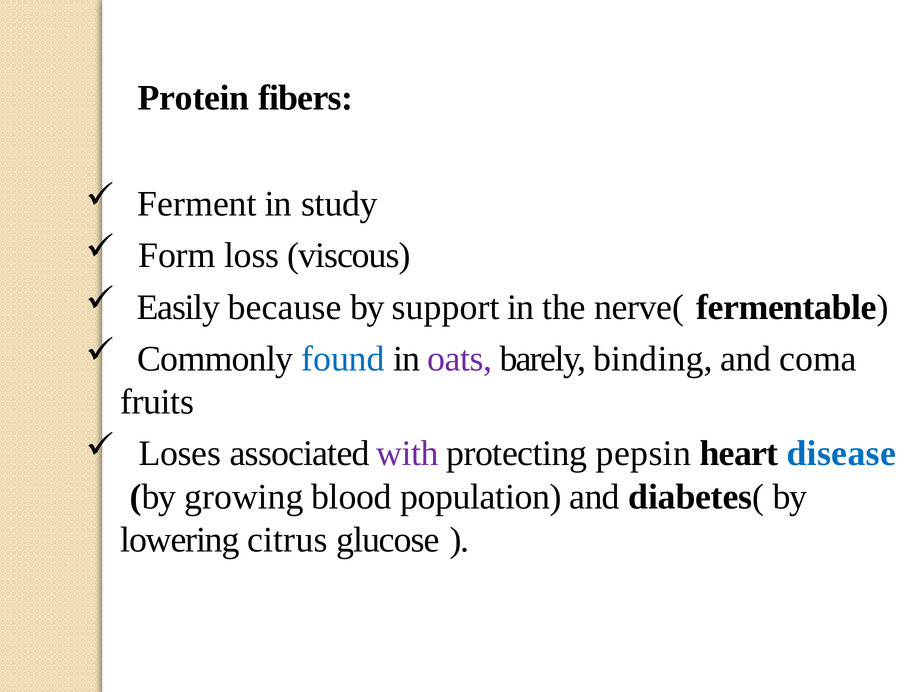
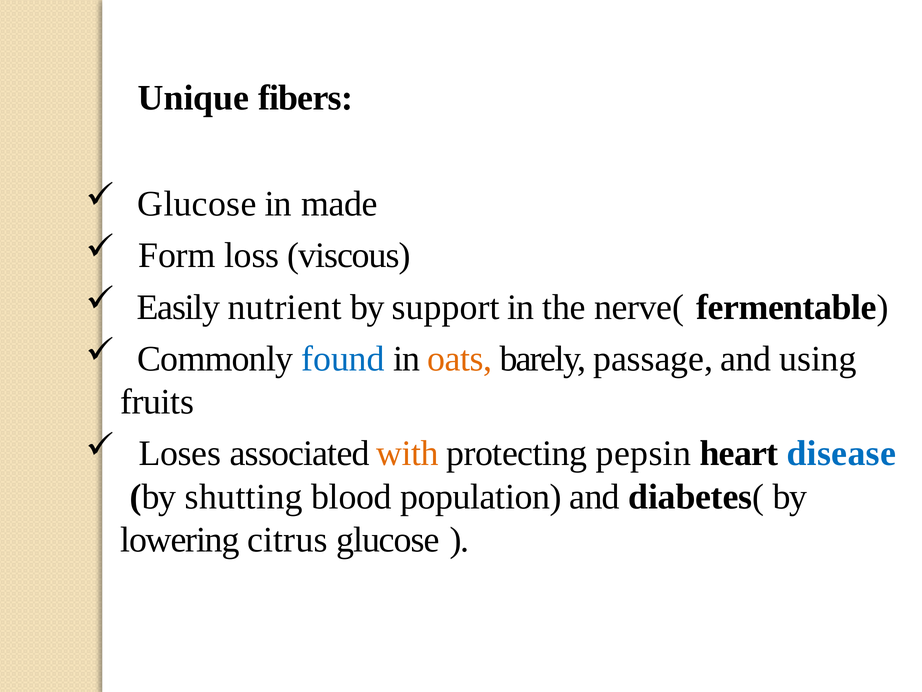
Protein: Protein -> Unique
Ferment at (197, 204): Ferment -> Glucose
study: study -> made
because: because -> nutrient
oats colour: purple -> orange
binding: binding -> passage
coma: coma -> using
with colour: purple -> orange
growing: growing -> shutting
